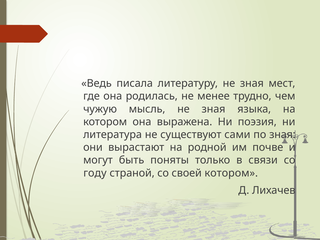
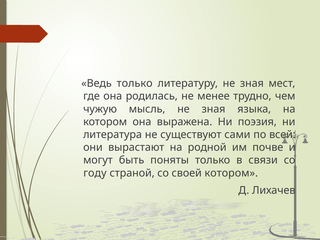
Ведь писала: писала -> только
по зная: зная -> всей
